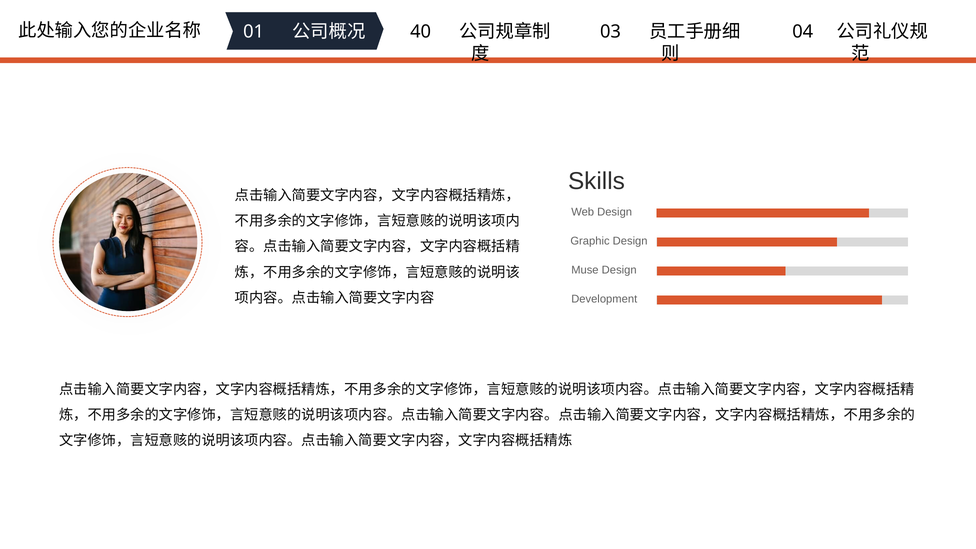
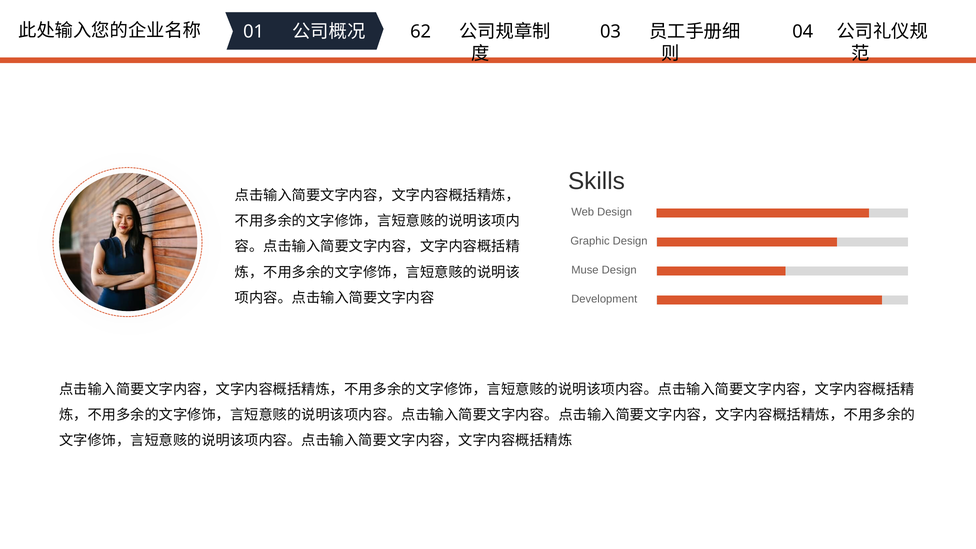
40: 40 -> 62
